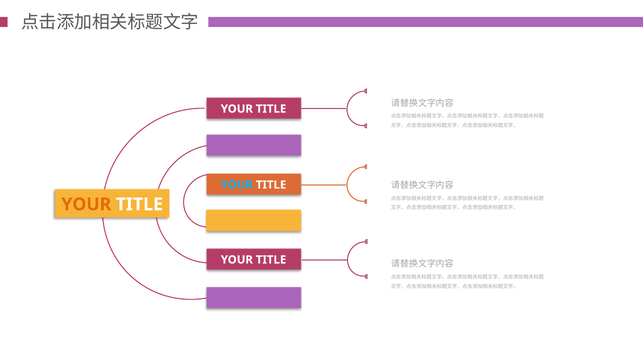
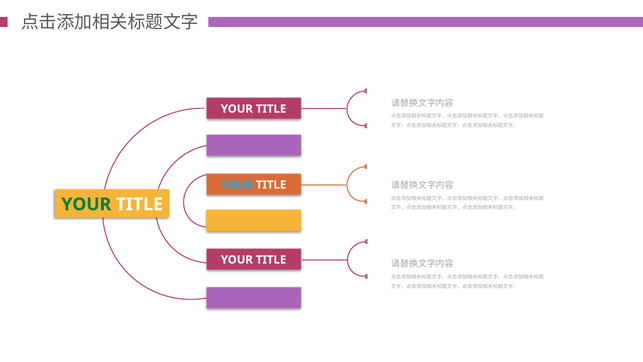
YOUR at (86, 204) colour: orange -> green
